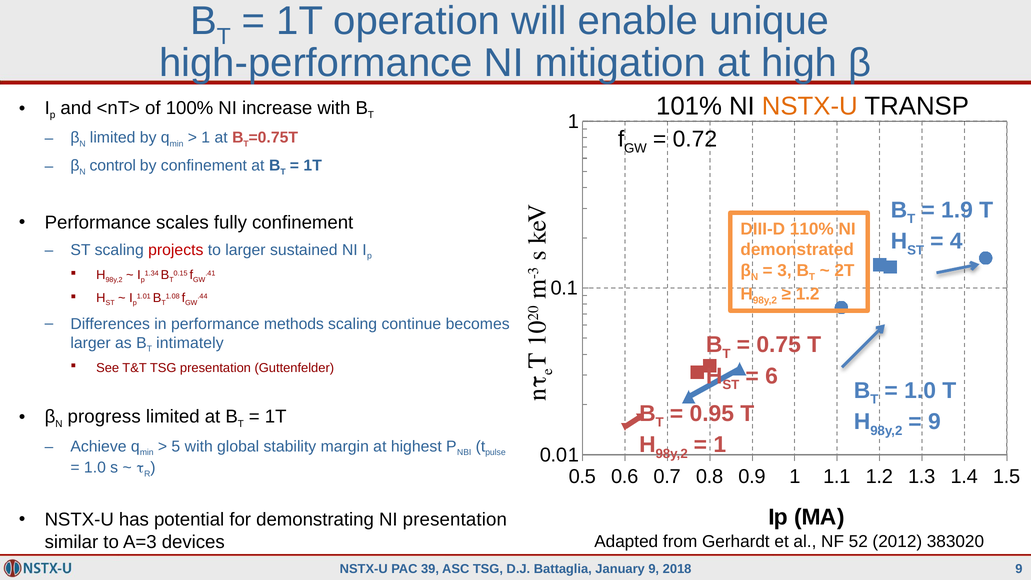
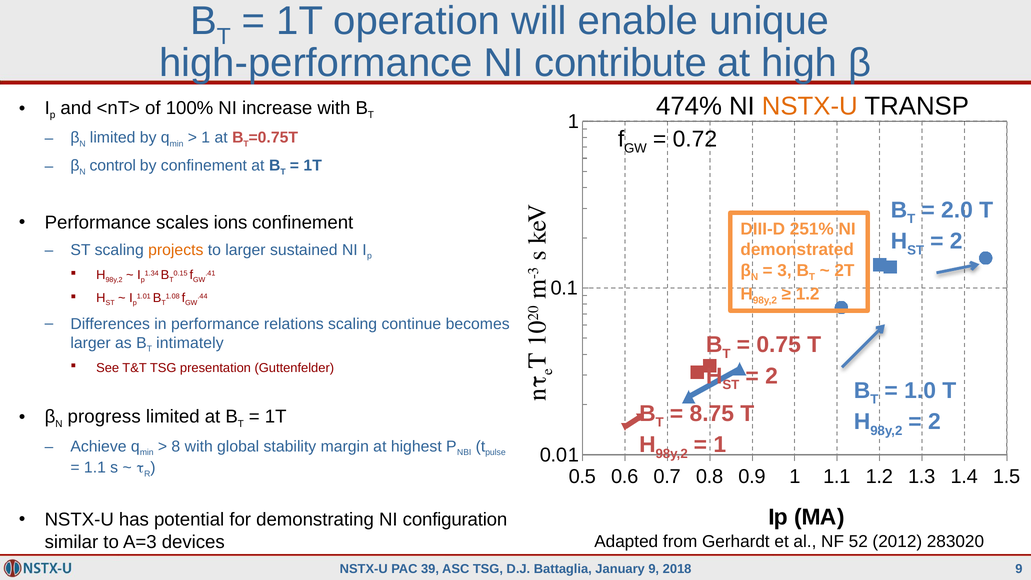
mitigation: mitigation -> contribute
101%: 101% -> 474%
1.9: 1.9 -> 2.0
fully: fully -> ions
110%: 110% -> 251%
4 at (956, 241): 4 -> 2
projects colour: red -> orange
methods: methods -> relations
6 at (772, 376): 6 -> 2
0.95: 0.95 -> 8.75
9 at (934, 422): 9 -> 2
5: 5 -> 8
1.0 at (95, 468): 1.0 -> 1.1
NI presentation: presentation -> configuration
383020: 383020 -> 283020
